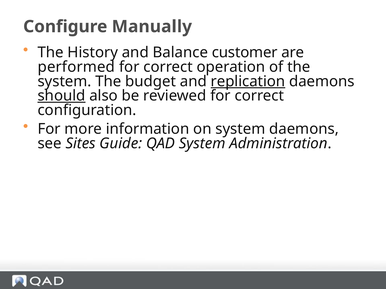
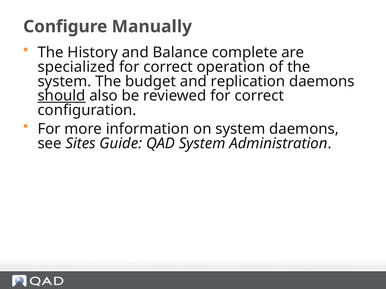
customer: customer -> complete
performed: performed -> specialized
replication underline: present -> none
